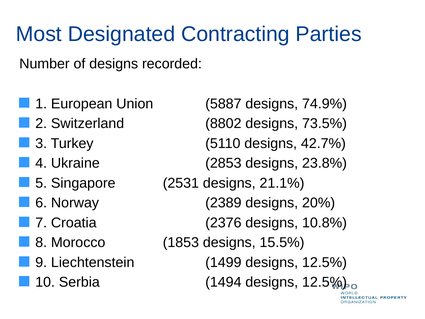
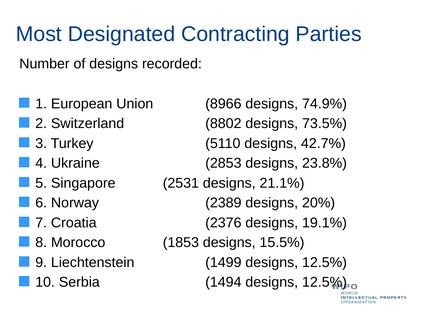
5887: 5887 -> 8966
10.8%: 10.8% -> 19.1%
